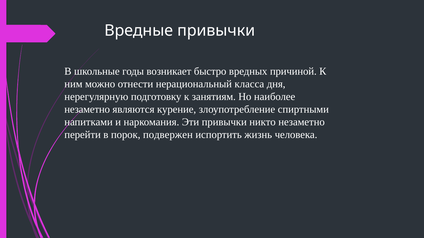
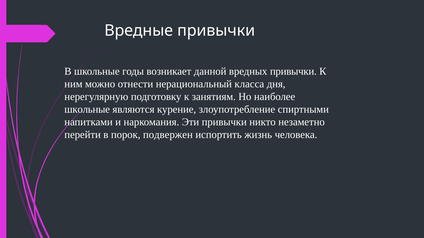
быстро: быстро -> данной
вредных причиной: причиной -> привычки
незаметно at (87, 110): незаметно -> школьные
